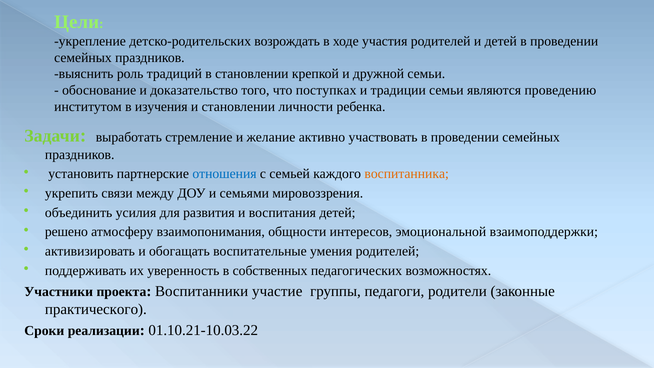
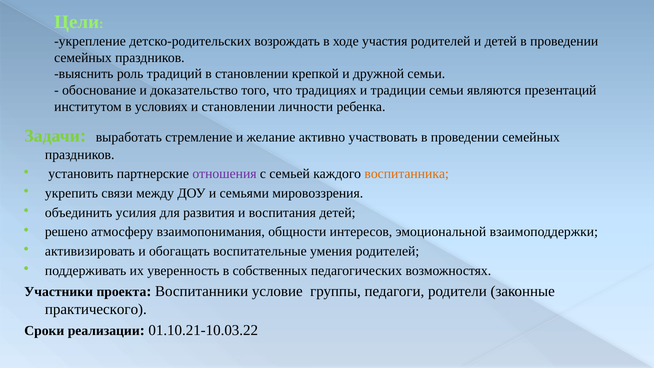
поступках: поступках -> традициях
проведению: проведению -> презентаций
изучения: изучения -> условиях
отношения colour: blue -> purple
участие: участие -> условие
